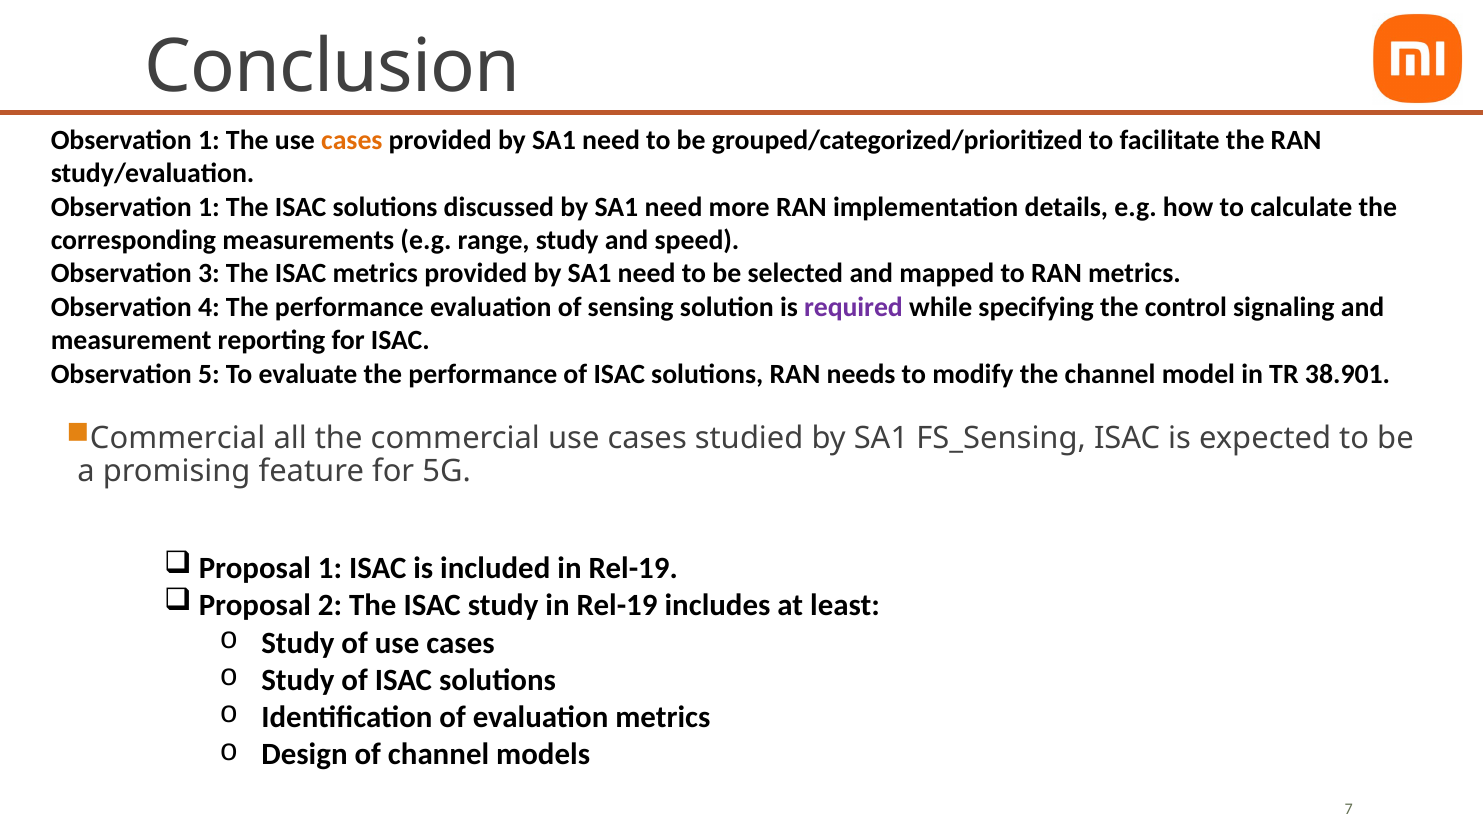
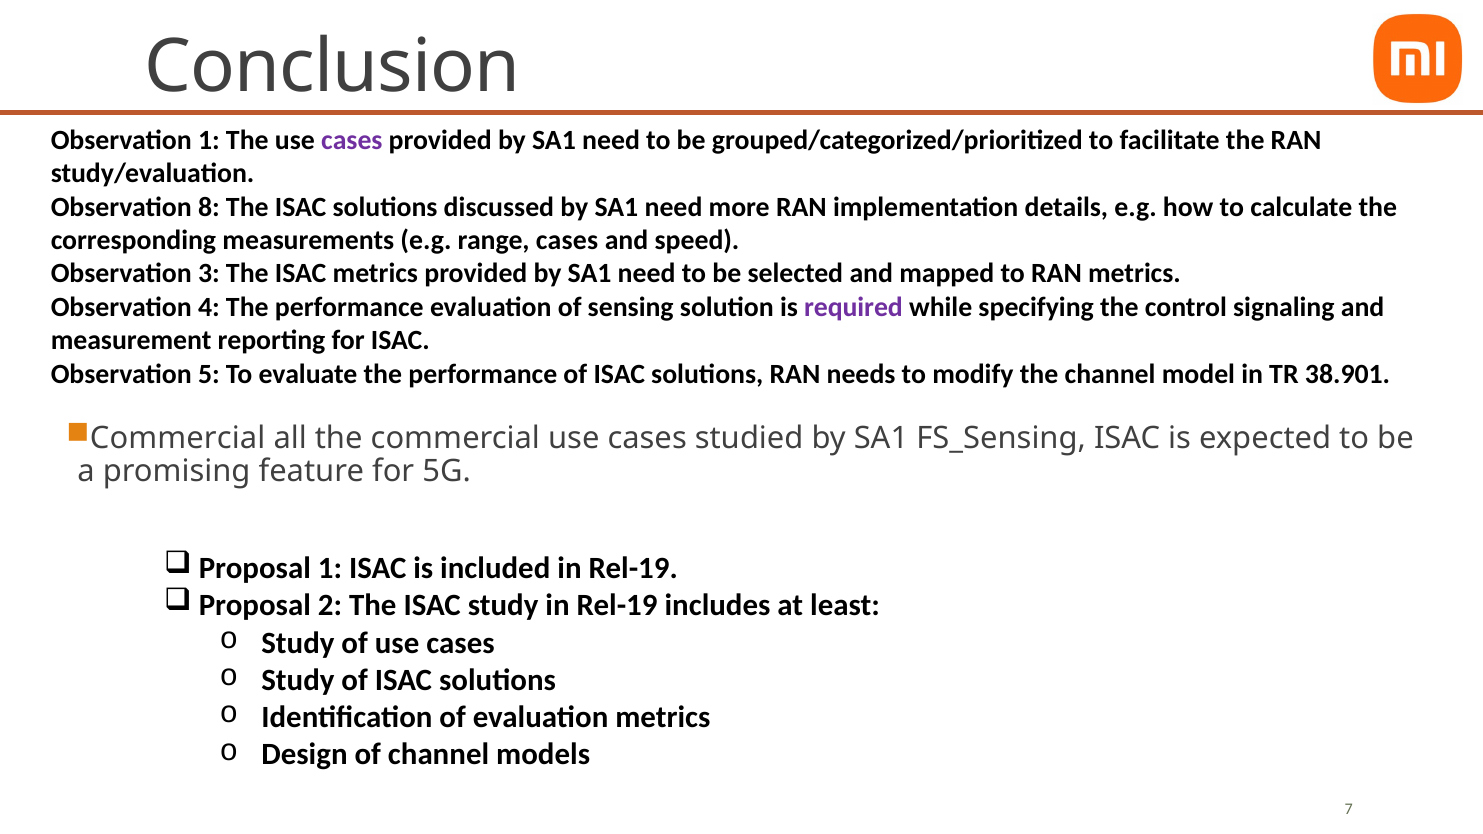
cases at (352, 140) colour: orange -> purple
1 at (209, 207): 1 -> 8
range study: study -> cases
